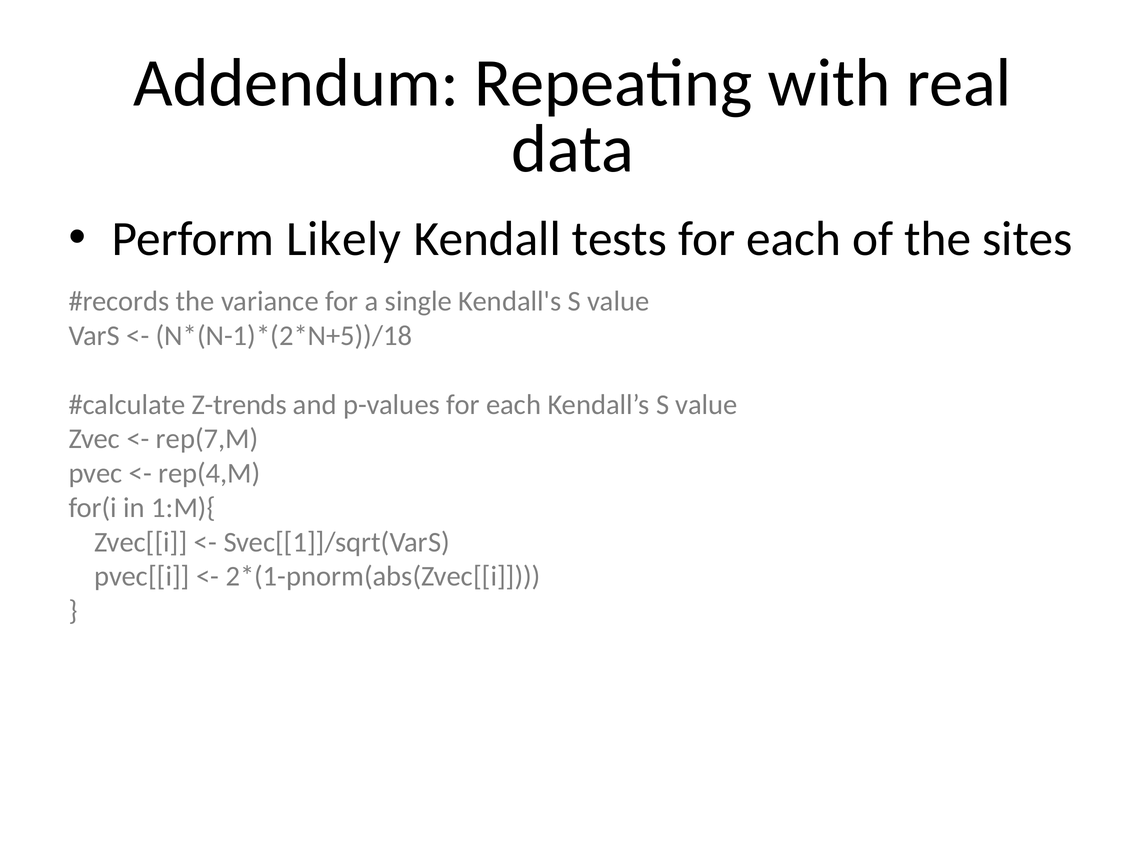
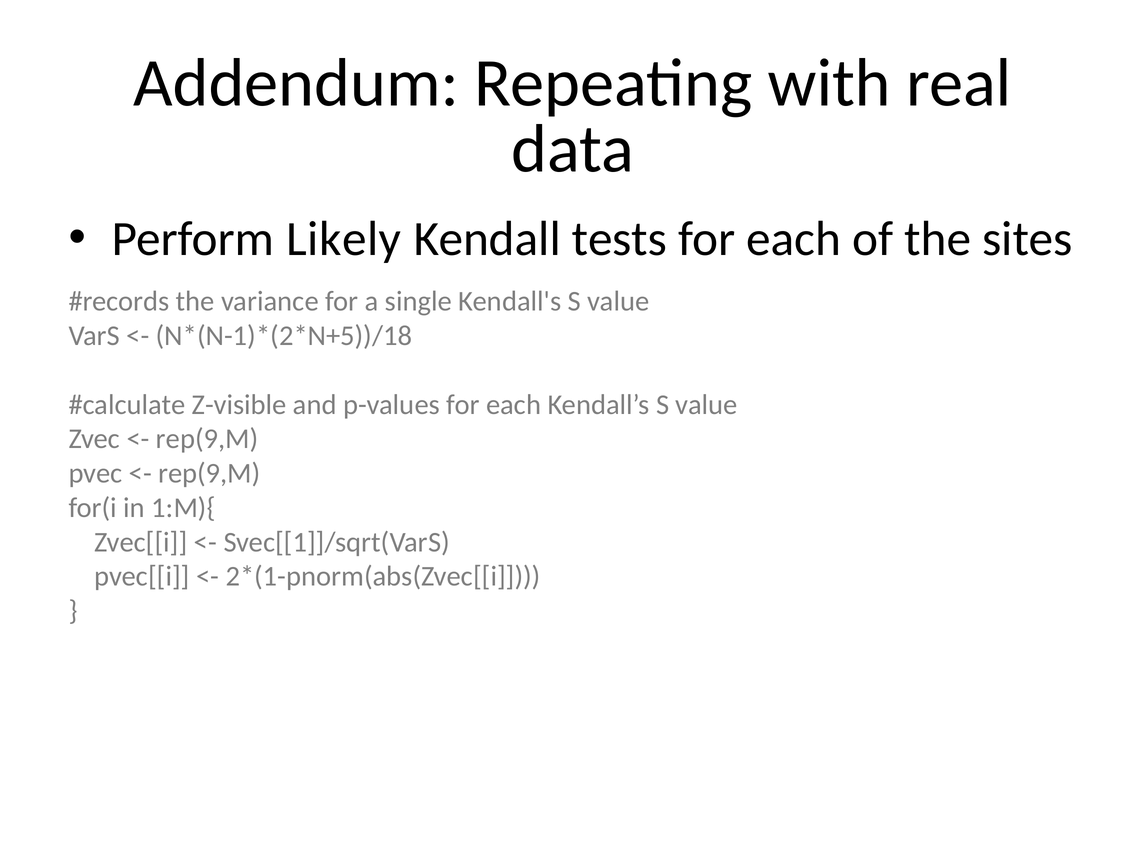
Z-trends: Z-trends -> Z-visible
rep(7,M at (207, 439): rep(7,M -> rep(9,M
rep(4,M at (209, 473): rep(4,M -> rep(9,M
